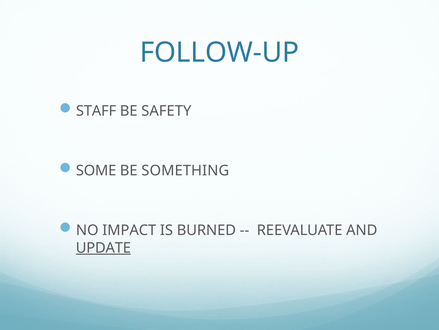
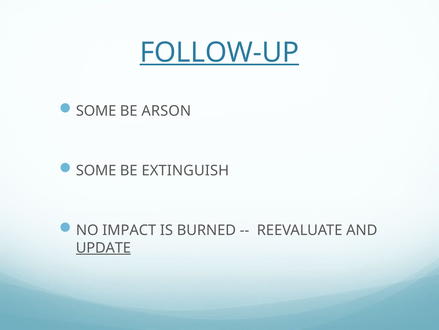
FOLLOW-UP underline: none -> present
STAFF at (96, 111): STAFF -> SOME
SAFETY: SAFETY -> ARSON
SOMETHING: SOMETHING -> EXTINGUISH
